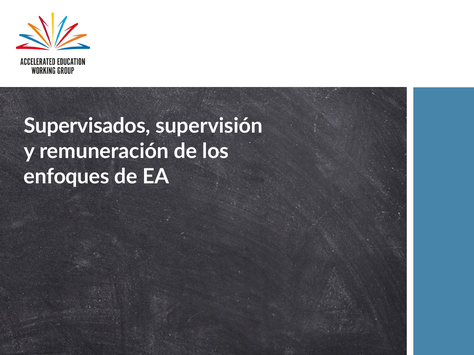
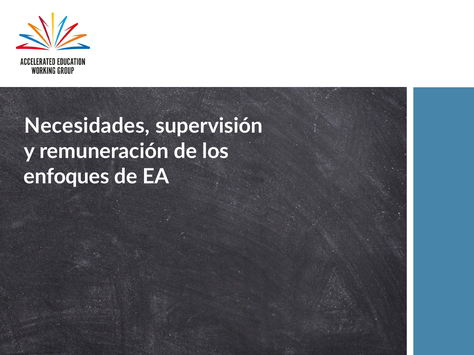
Supervisados: Supervisados -> Necesidades
